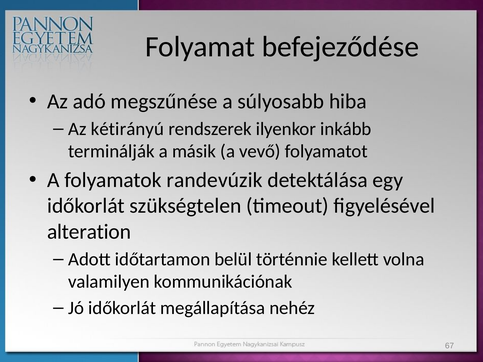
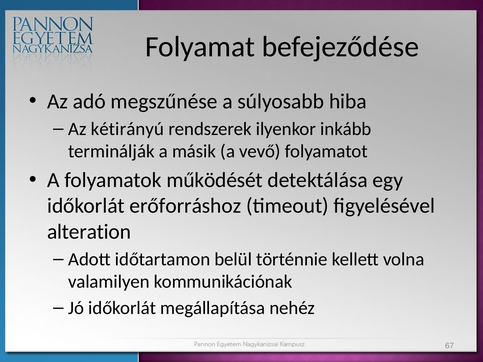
randevúzik: randevúzik -> működését
szükségtelen: szükségtelen -> erőforráshoz
